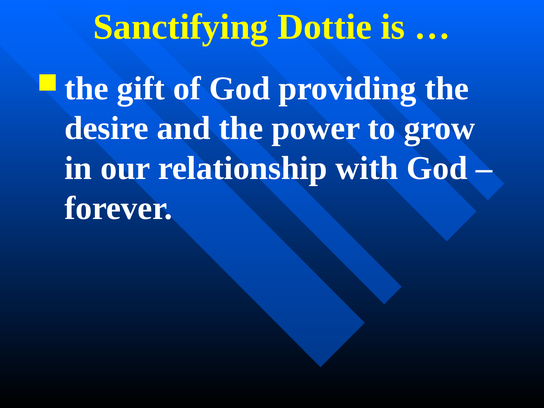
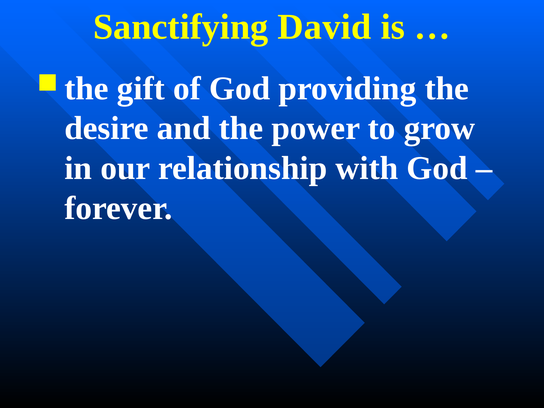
Dottie: Dottie -> David
